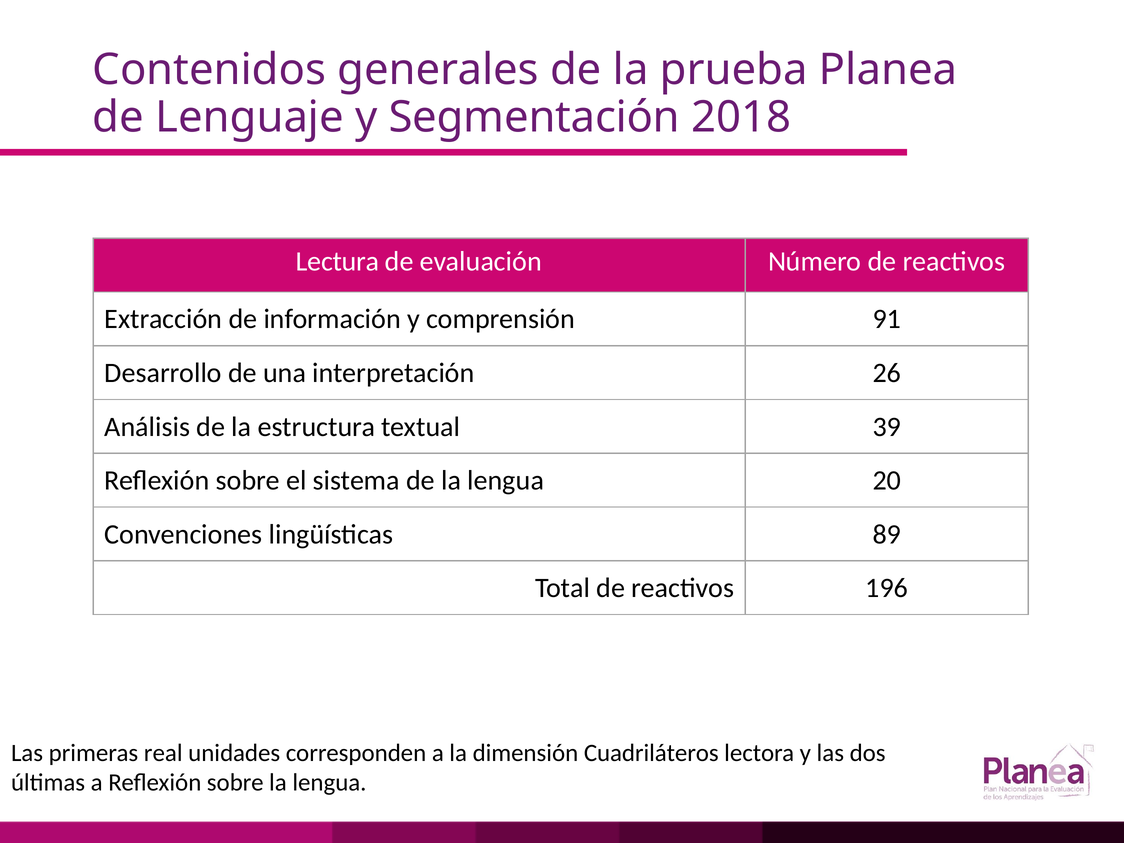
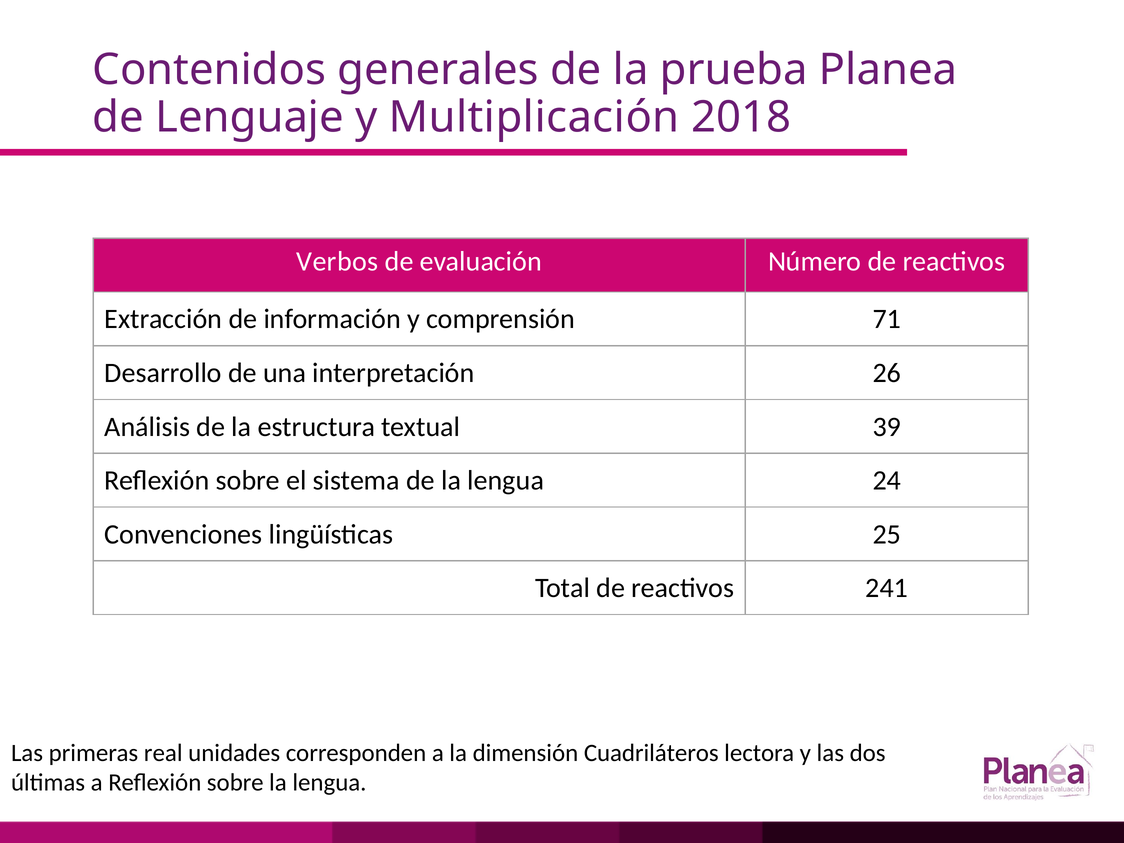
Segmentación: Segmentación -> Multiplicación
Lectura: Lectura -> Verbos
91: 91 -> 71
20: 20 -> 24
89: 89 -> 25
196: 196 -> 241
